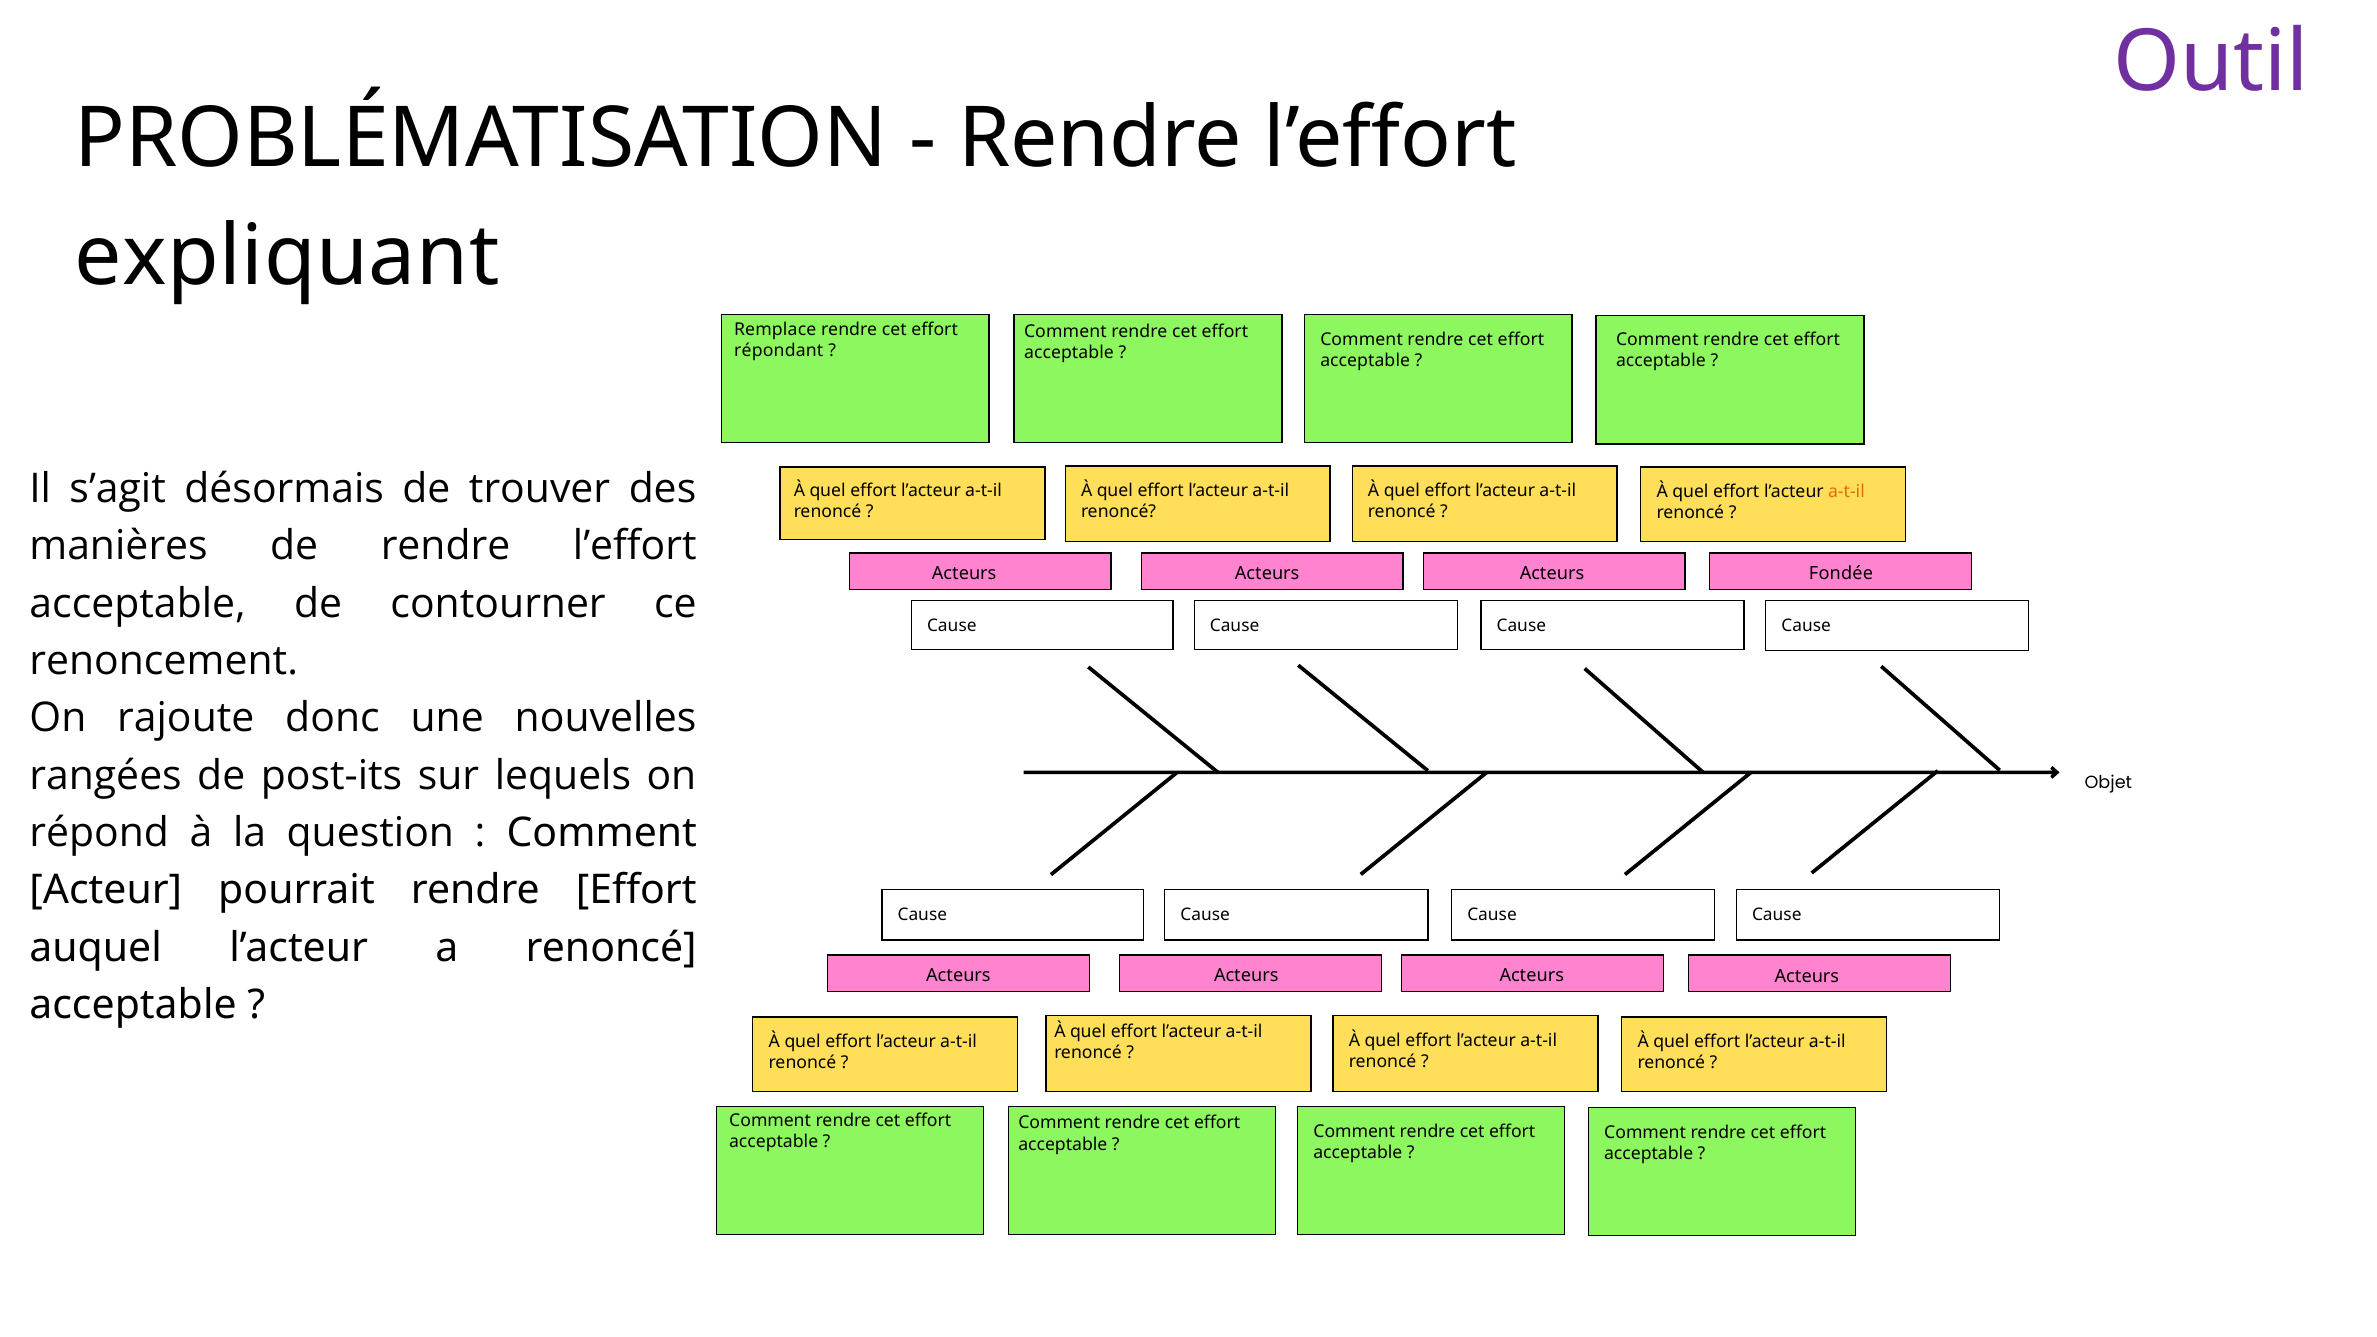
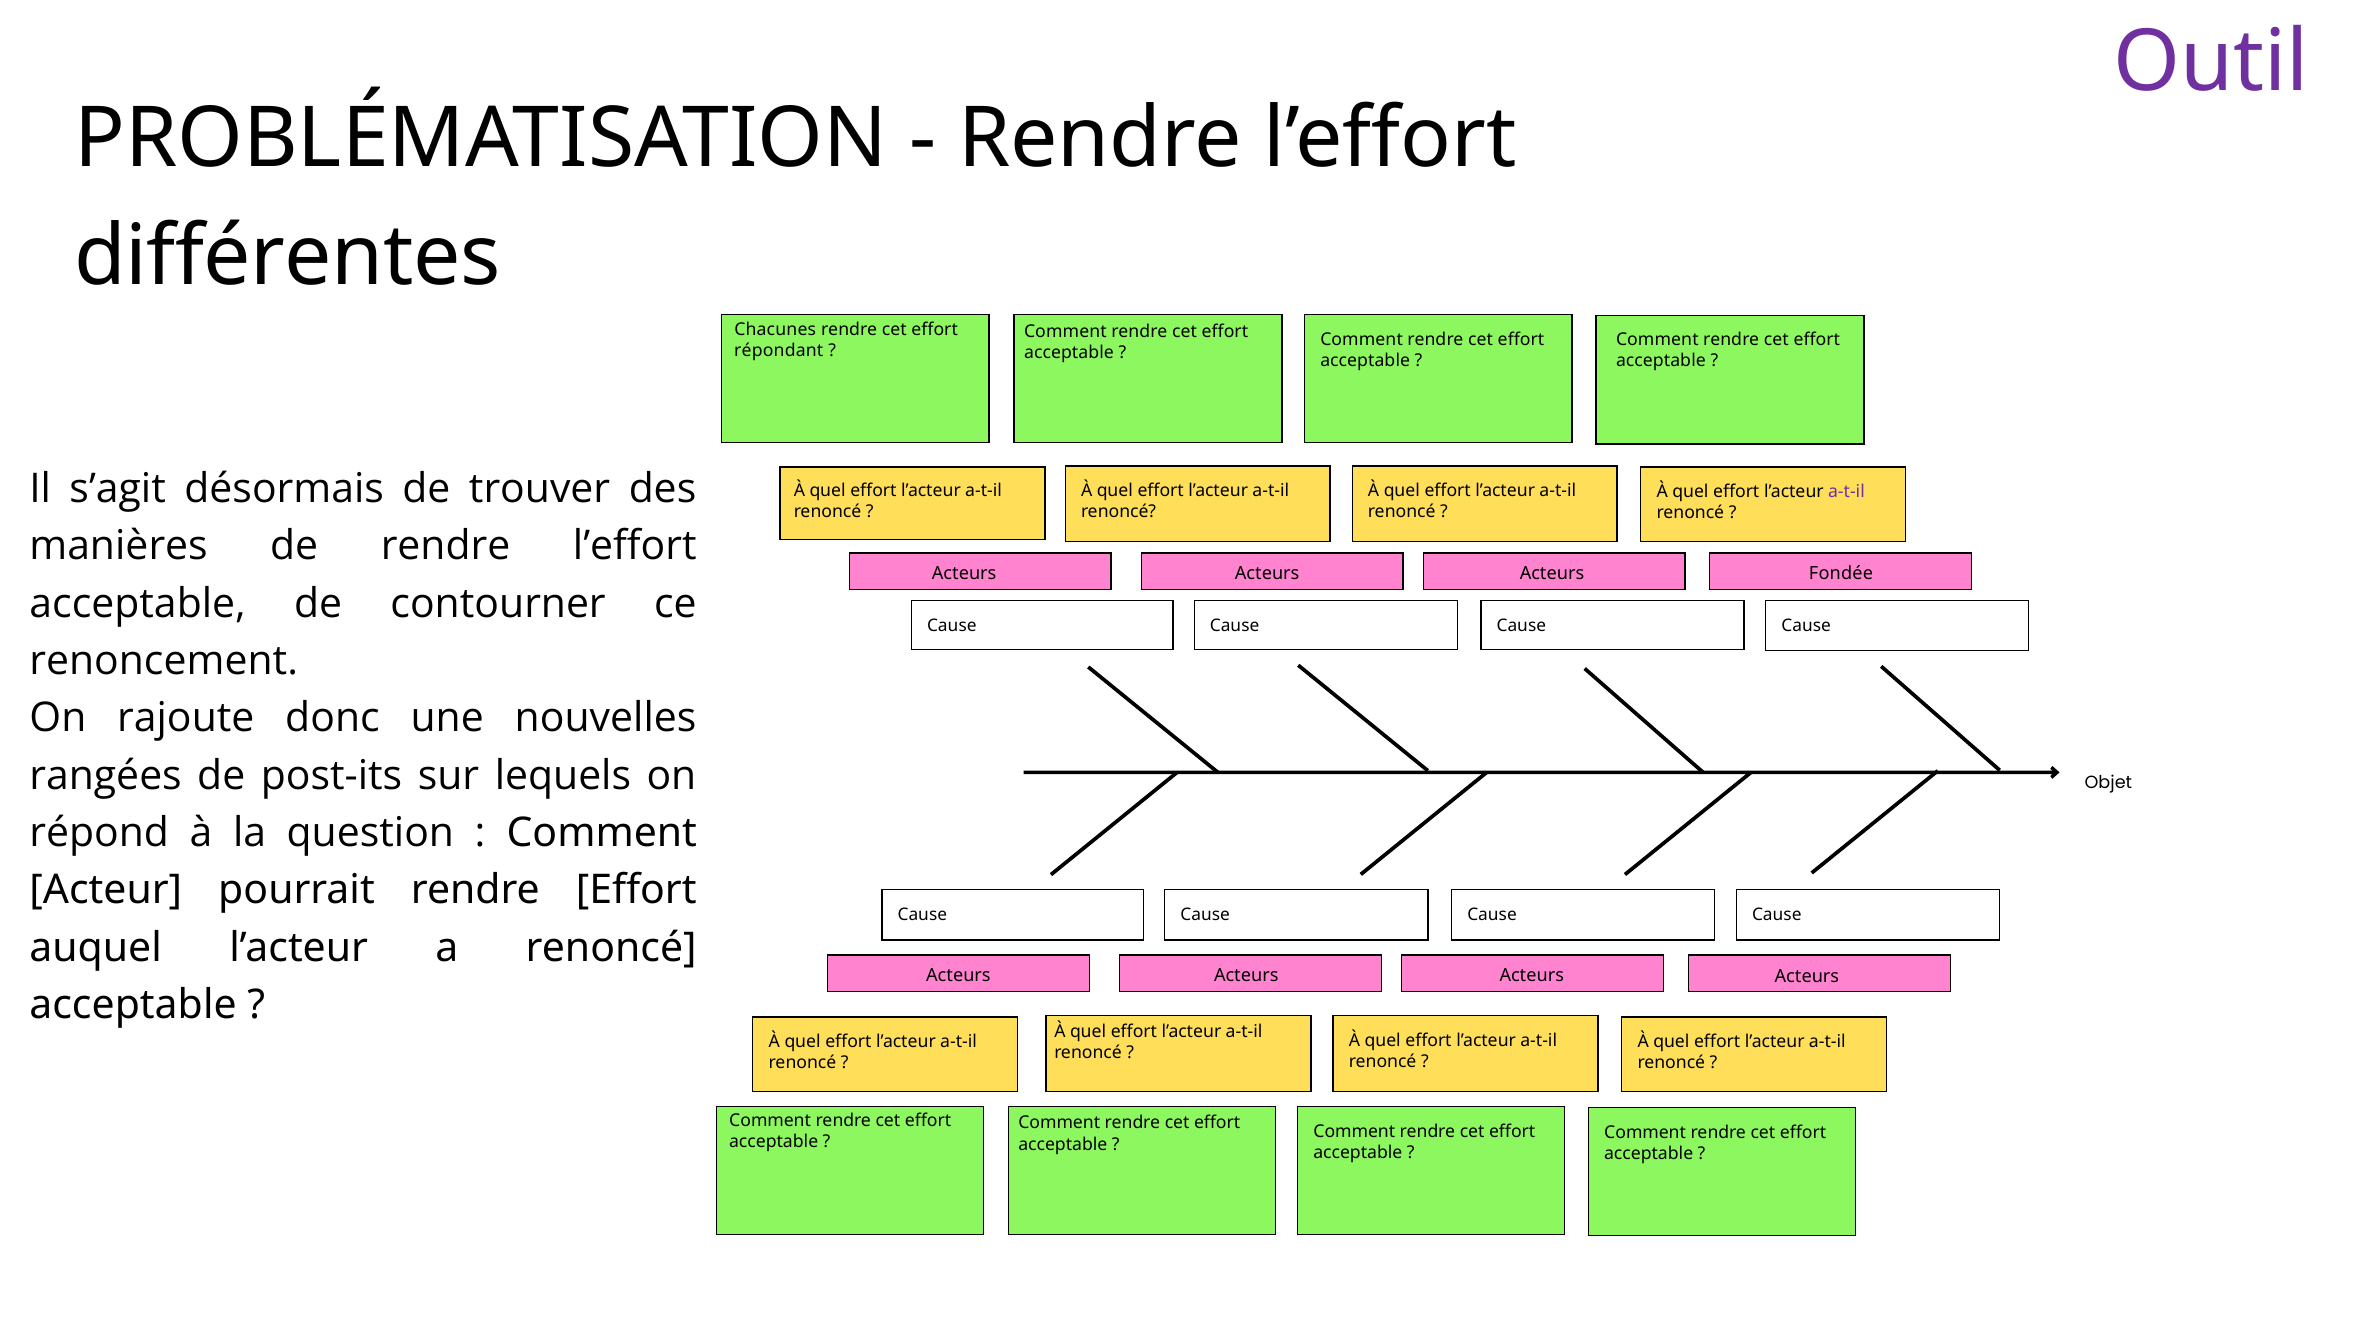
expliquant: expliquant -> différentes
Remplace: Remplace -> Chacunes
a-t-il at (1846, 492) colour: orange -> purple
